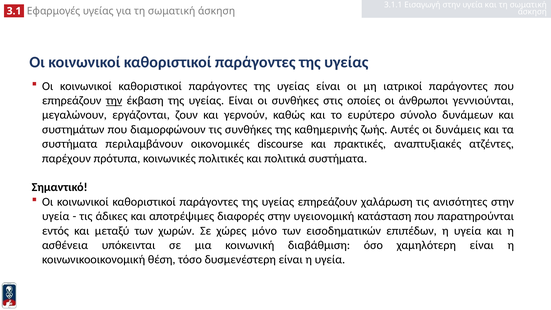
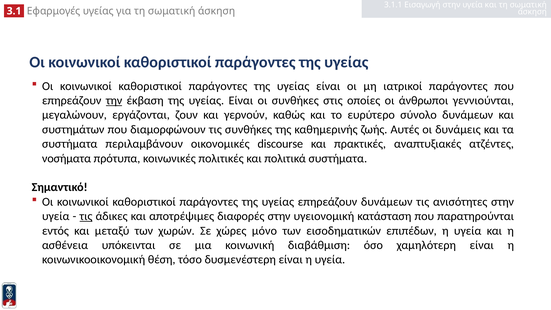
παρέχουν: παρέχουν -> νοσήματα
επηρεάζουν χαλάρωση: χαλάρωση -> δυνάμεων
τις at (86, 216) underline: none -> present
